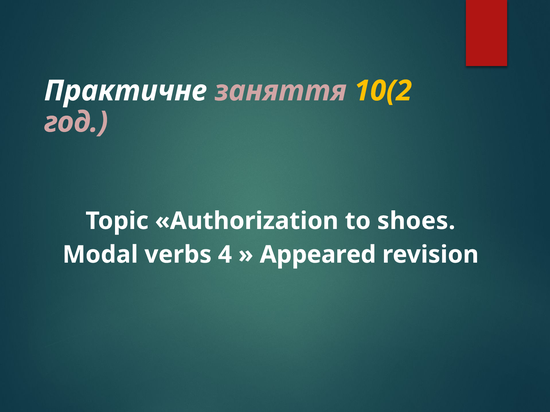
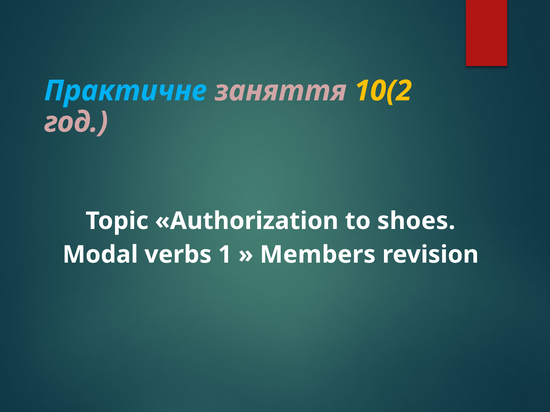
Практичне colour: white -> light blue
4: 4 -> 1
Appeared: Appeared -> Members
